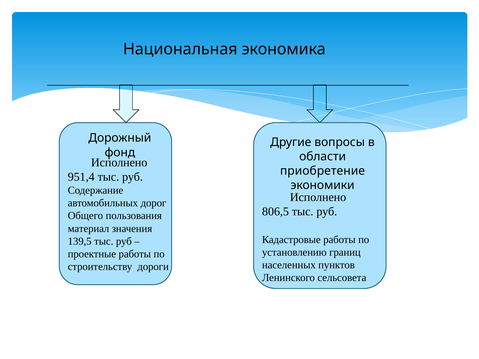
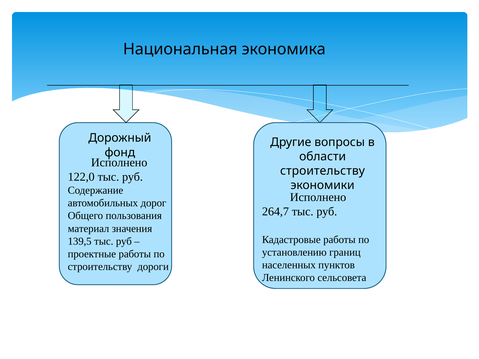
приобретение at (323, 171): приобретение -> строительству
951,4: 951,4 -> 122,0
806,5: 806,5 -> 264,7
